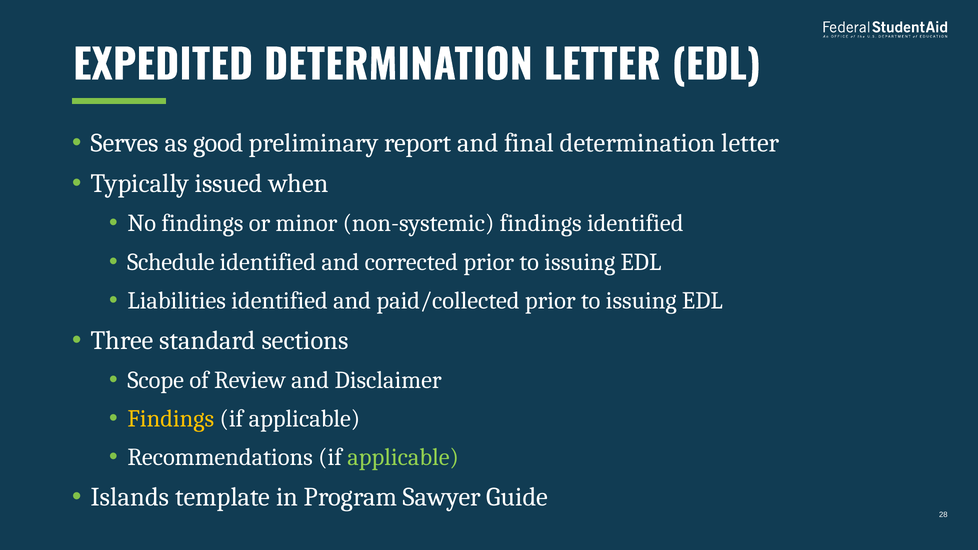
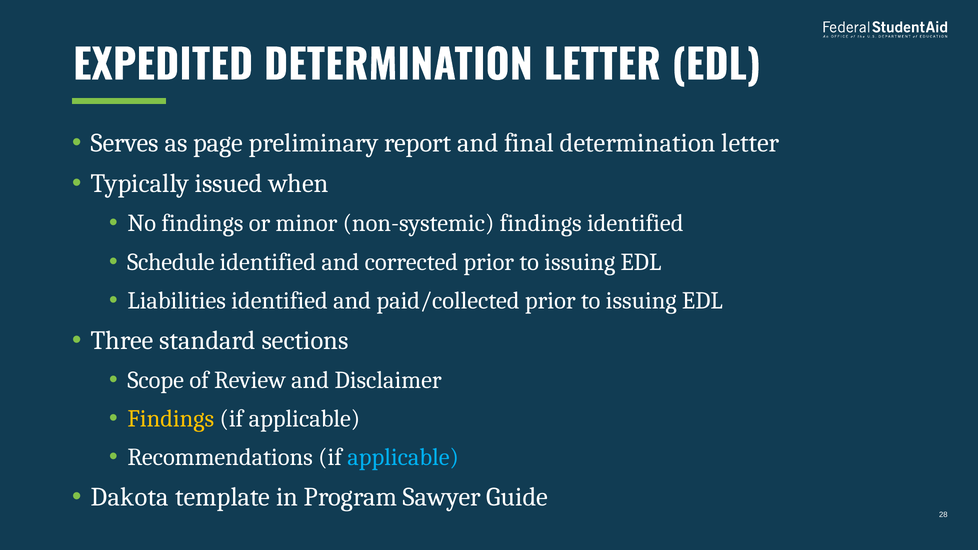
good: good -> page
applicable at (403, 457) colour: light green -> light blue
Islands: Islands -> Dakota
